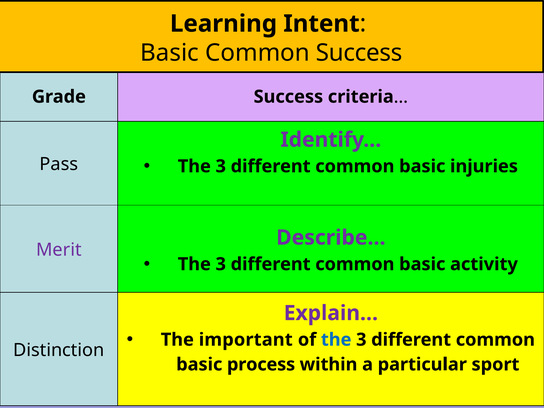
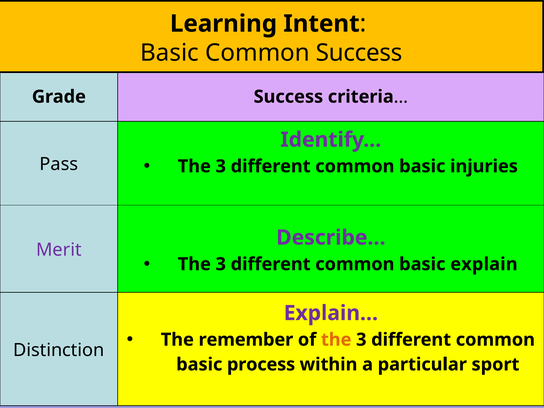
activity: activity -> explain
important: important -> remember
the at (336, 340) colour: blue -> orange
